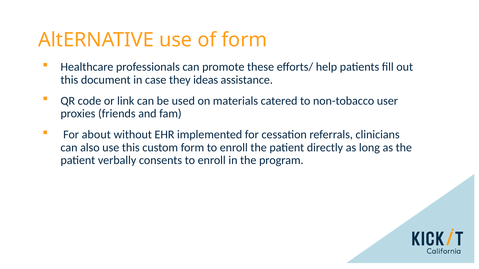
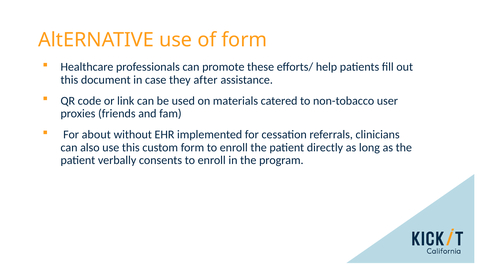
ideas: ideas -> after
